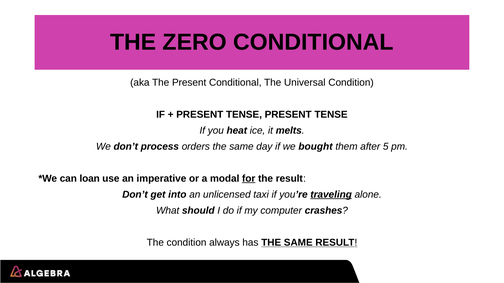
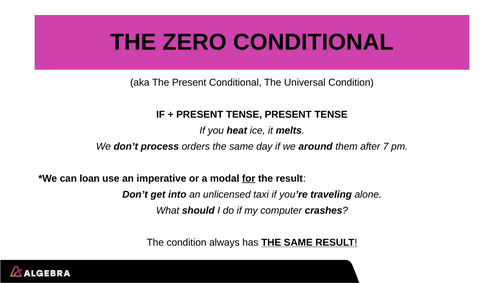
bought: bought -> around
5: 5 -> 7
traveling underline: present -> none
